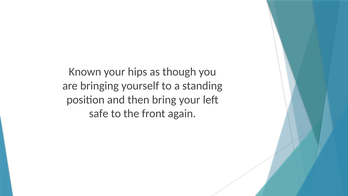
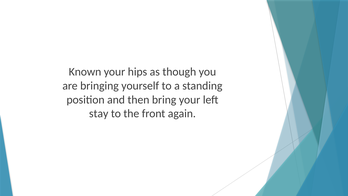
safe: safe -> stay
